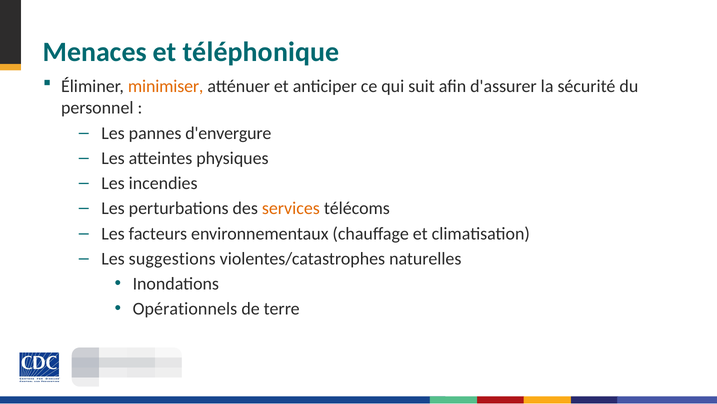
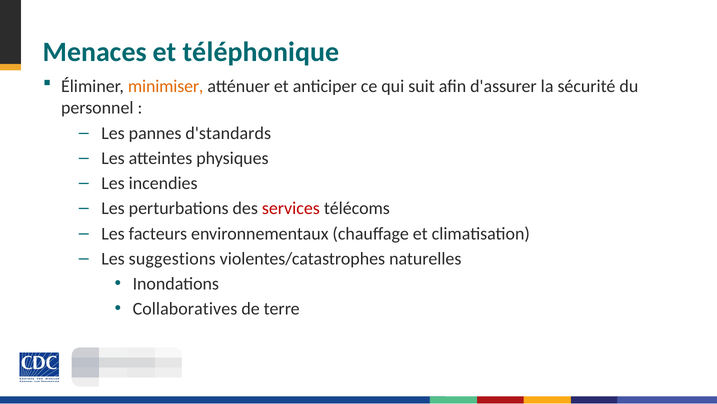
d'envergure: d'envergure -> d'standards
services colour: orange -> red
Opérationnels: Opérationnels -> Collaboratives
